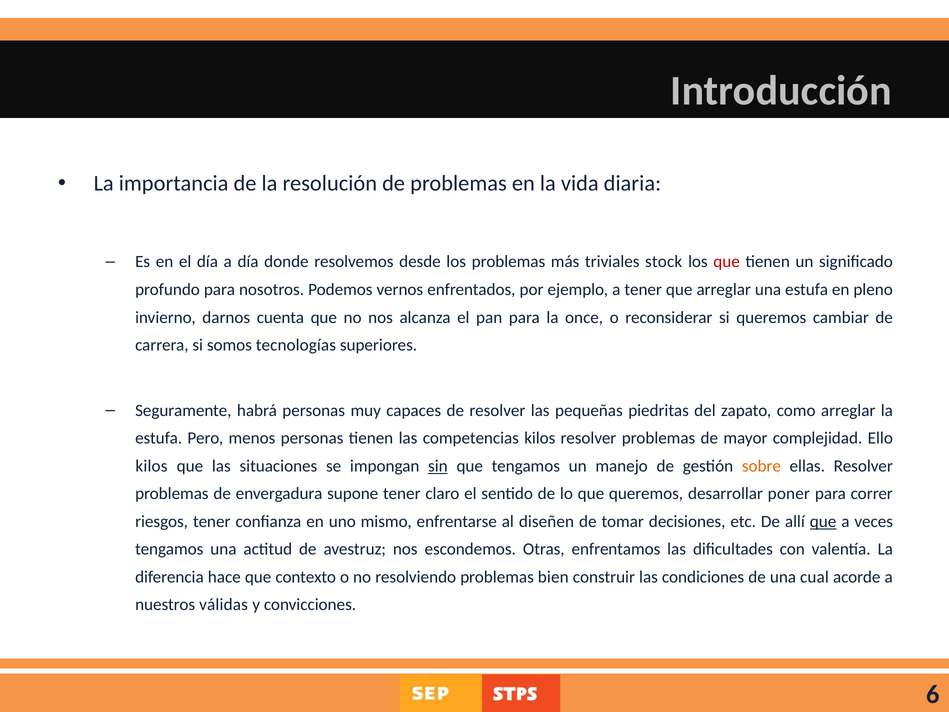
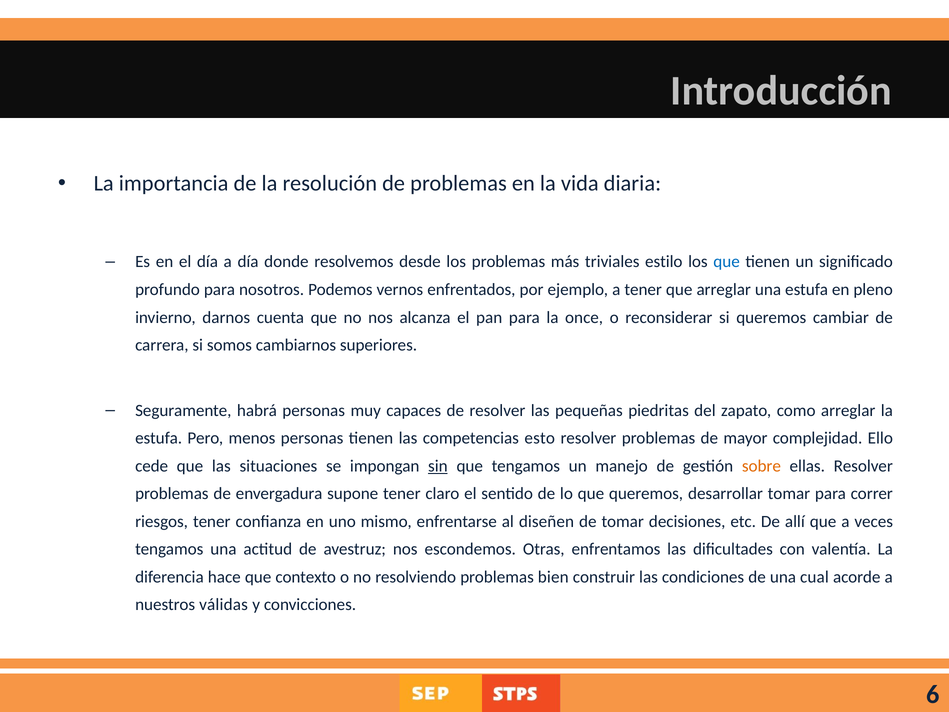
stock: stock -> estilo
que at (727, 262) colour: red -> blue
tecnologías: tecnologías -> cambiarnos
competencias kilos: kilos -> esto
kilos at (151, 466): kilos -> cede
desarrollar poner: poner -> tomar
que at (823, 521) underline: present -> none
